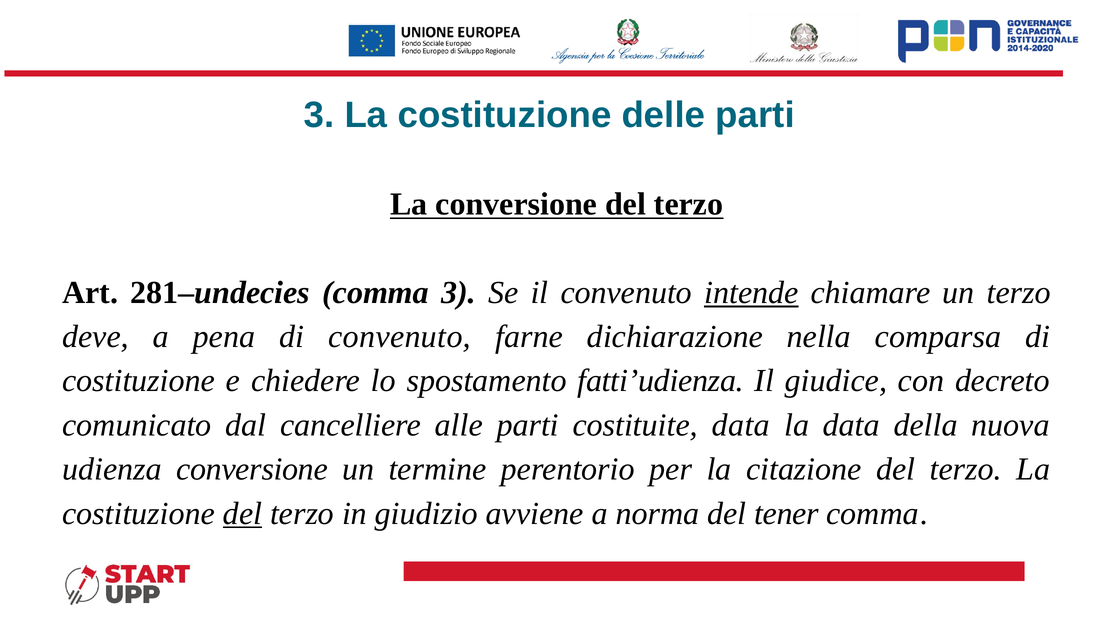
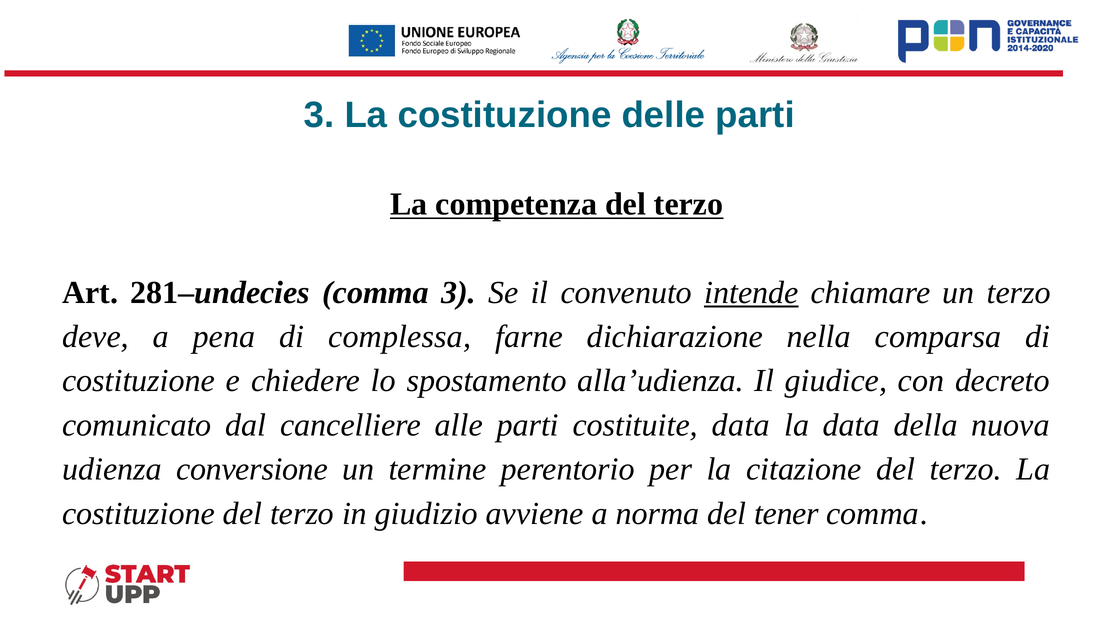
La conversione: conversione -> competenza
di convenuto: convenuto -> complessa
fatti’udienza: fatti’udienza -> alla’udienza
del at (243, 513) underline: present -> none
